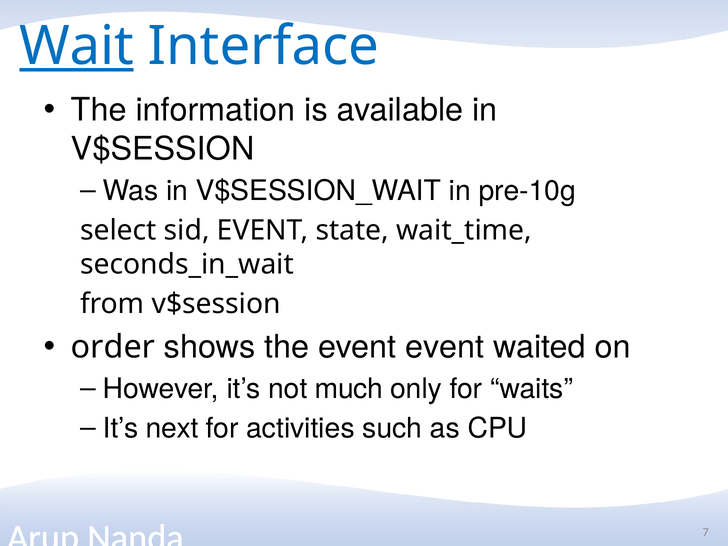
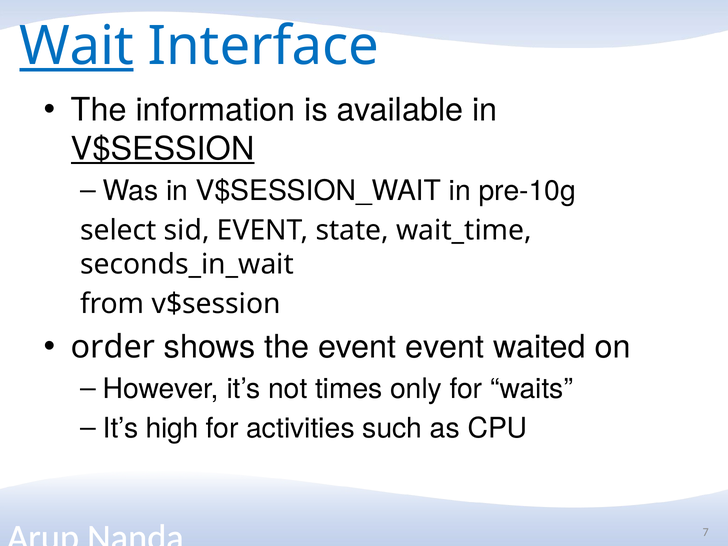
V$SESSION at (163, 149) underline: none -> present
much: much -> times
next: next -> high
